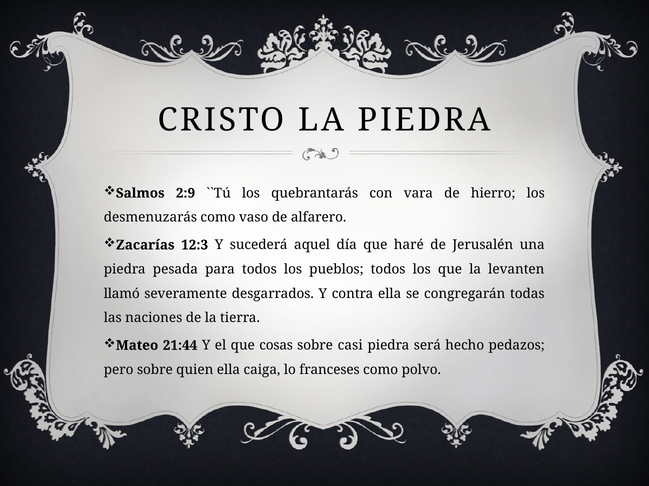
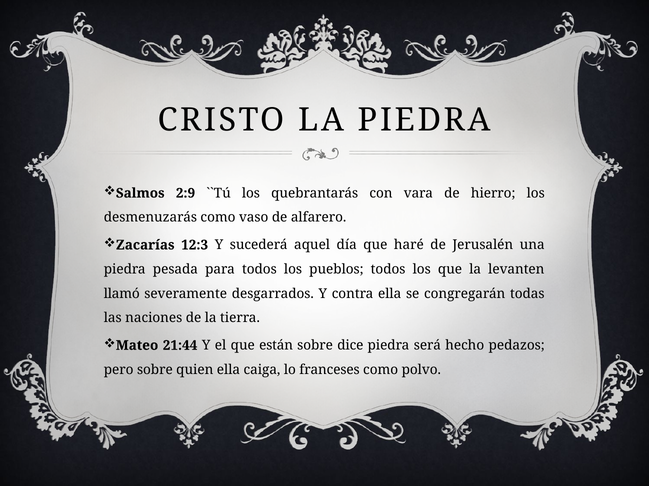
cosas: cosas -> están
casi: casi -> dice
